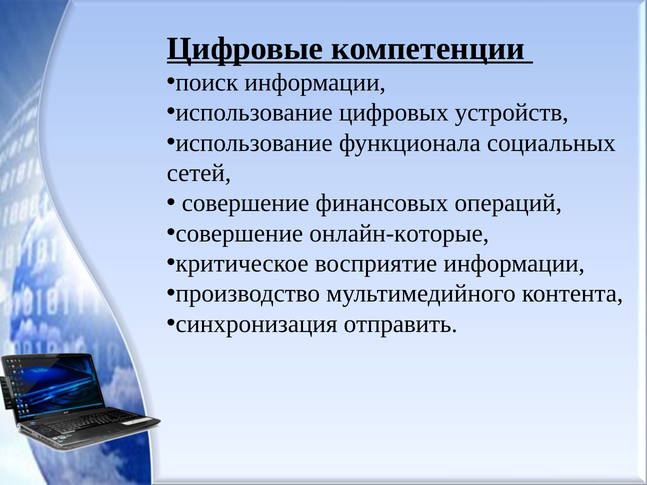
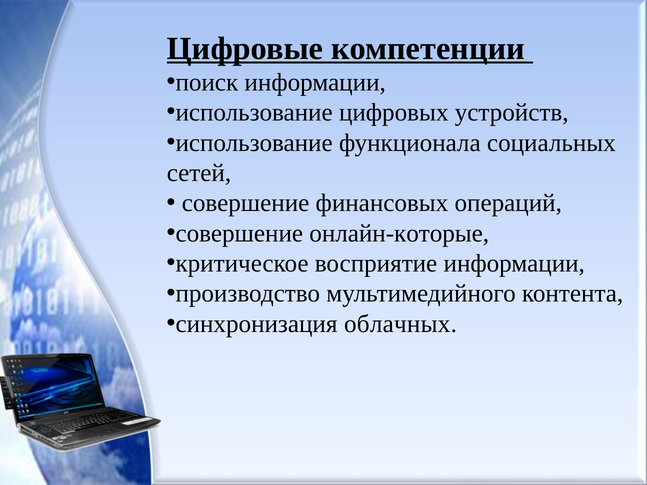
отправить: отправить -> облачных
